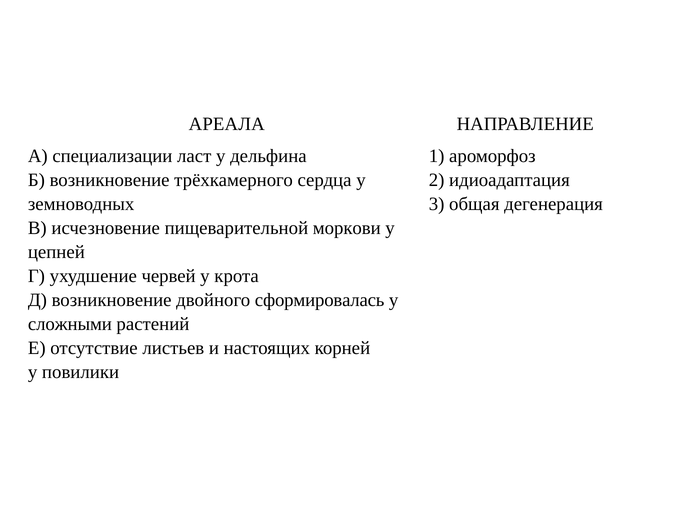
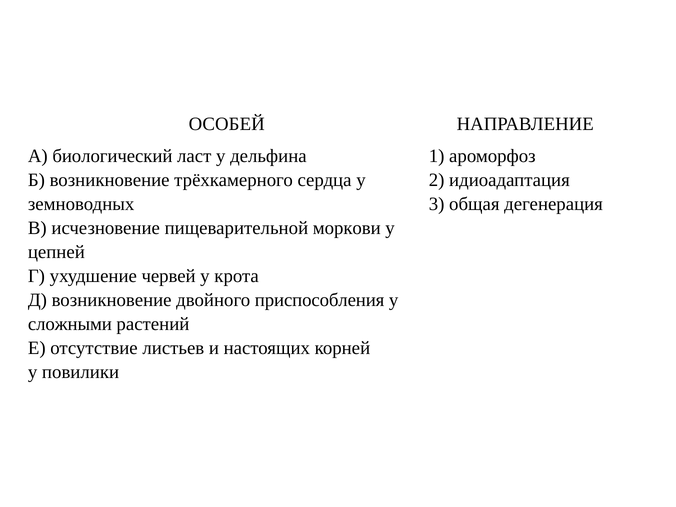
АРЕАЛА: АРЕАЛА -> ОСОБЕЙ
специализации: специализации -> биологический
сформировалась: сформировалась -> приспособления
